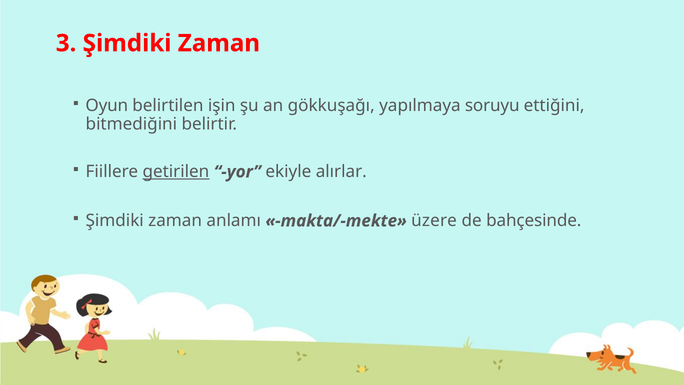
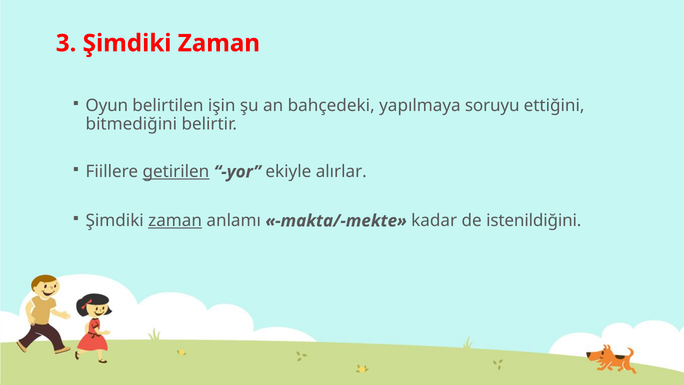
gökkuşağı: gökkuşağı -> bahçedeki
zaman at (175, 221) underline: none -> present
üzere: üzere -> kadar
bahçesinde: bahçesinde -> istenildiğini
